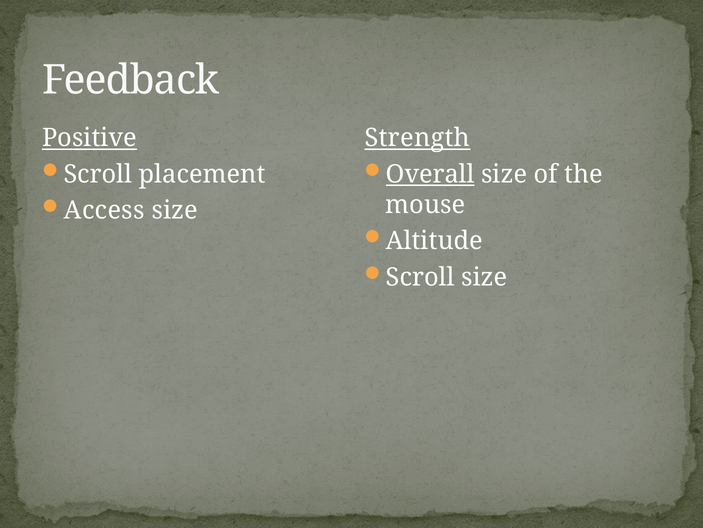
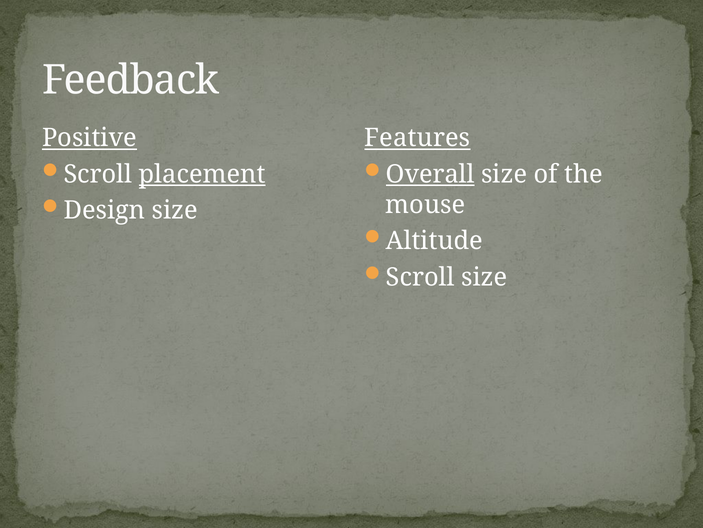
Strength: Strength -> Features
placement underline: none -> present
Access: Access -> Design
